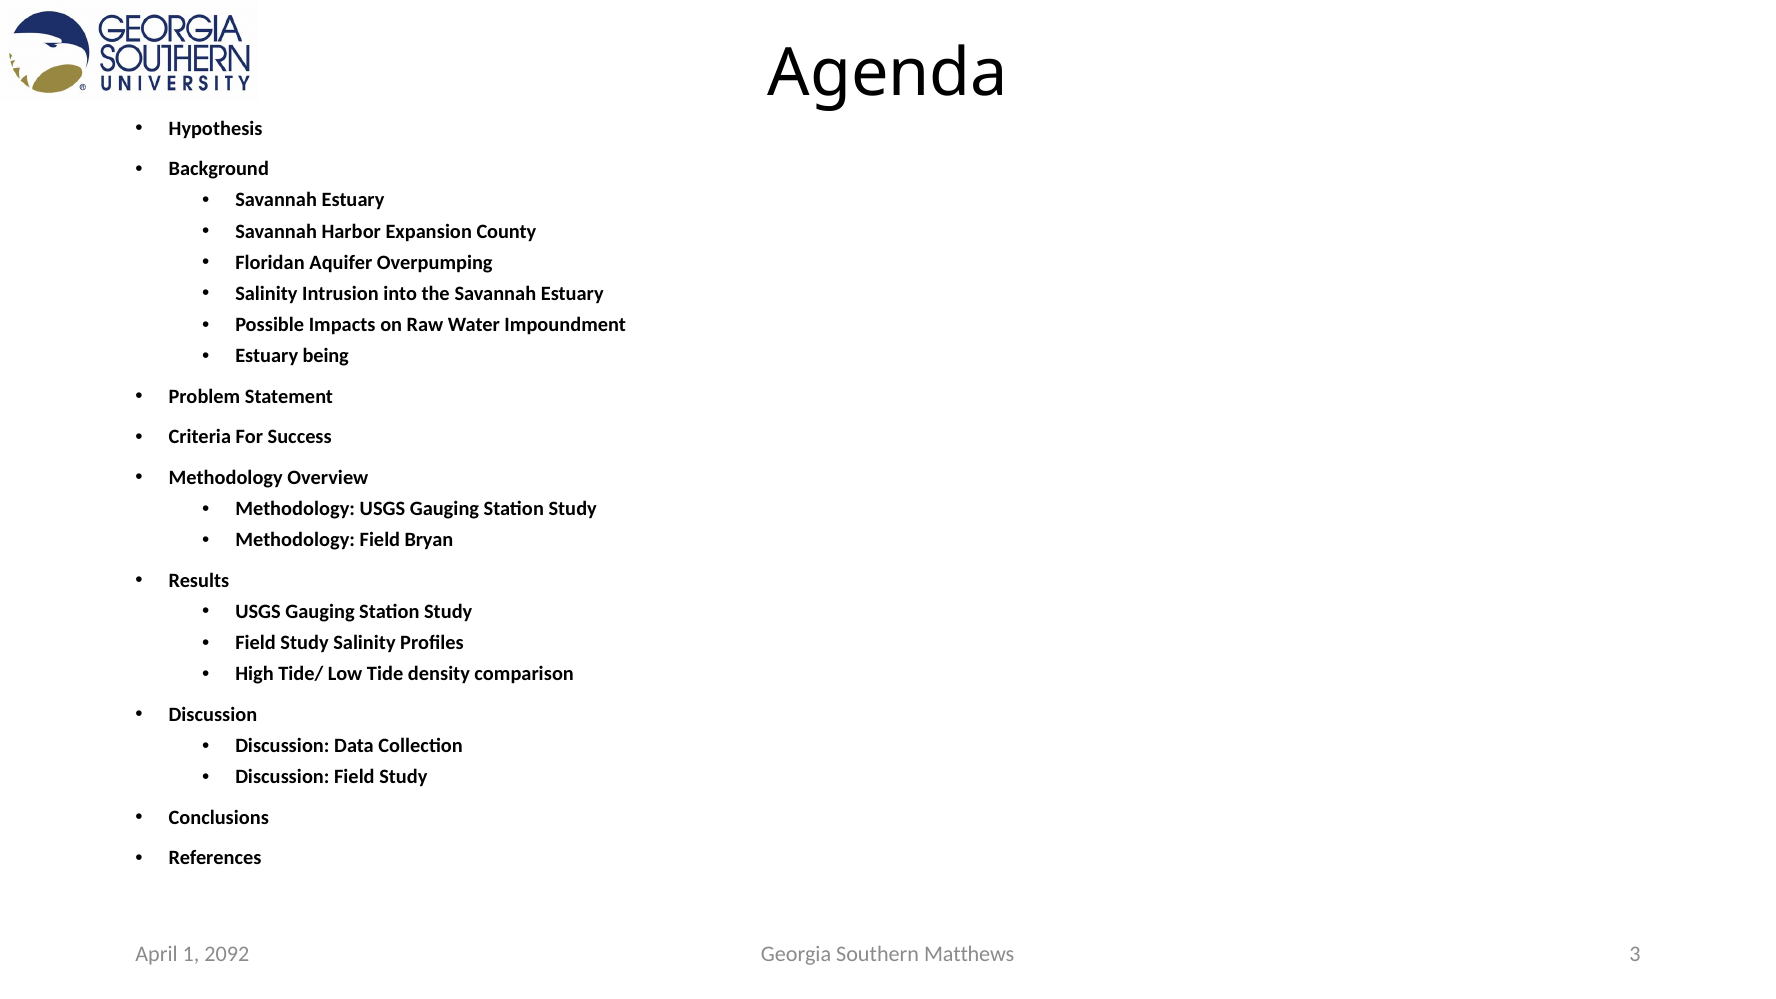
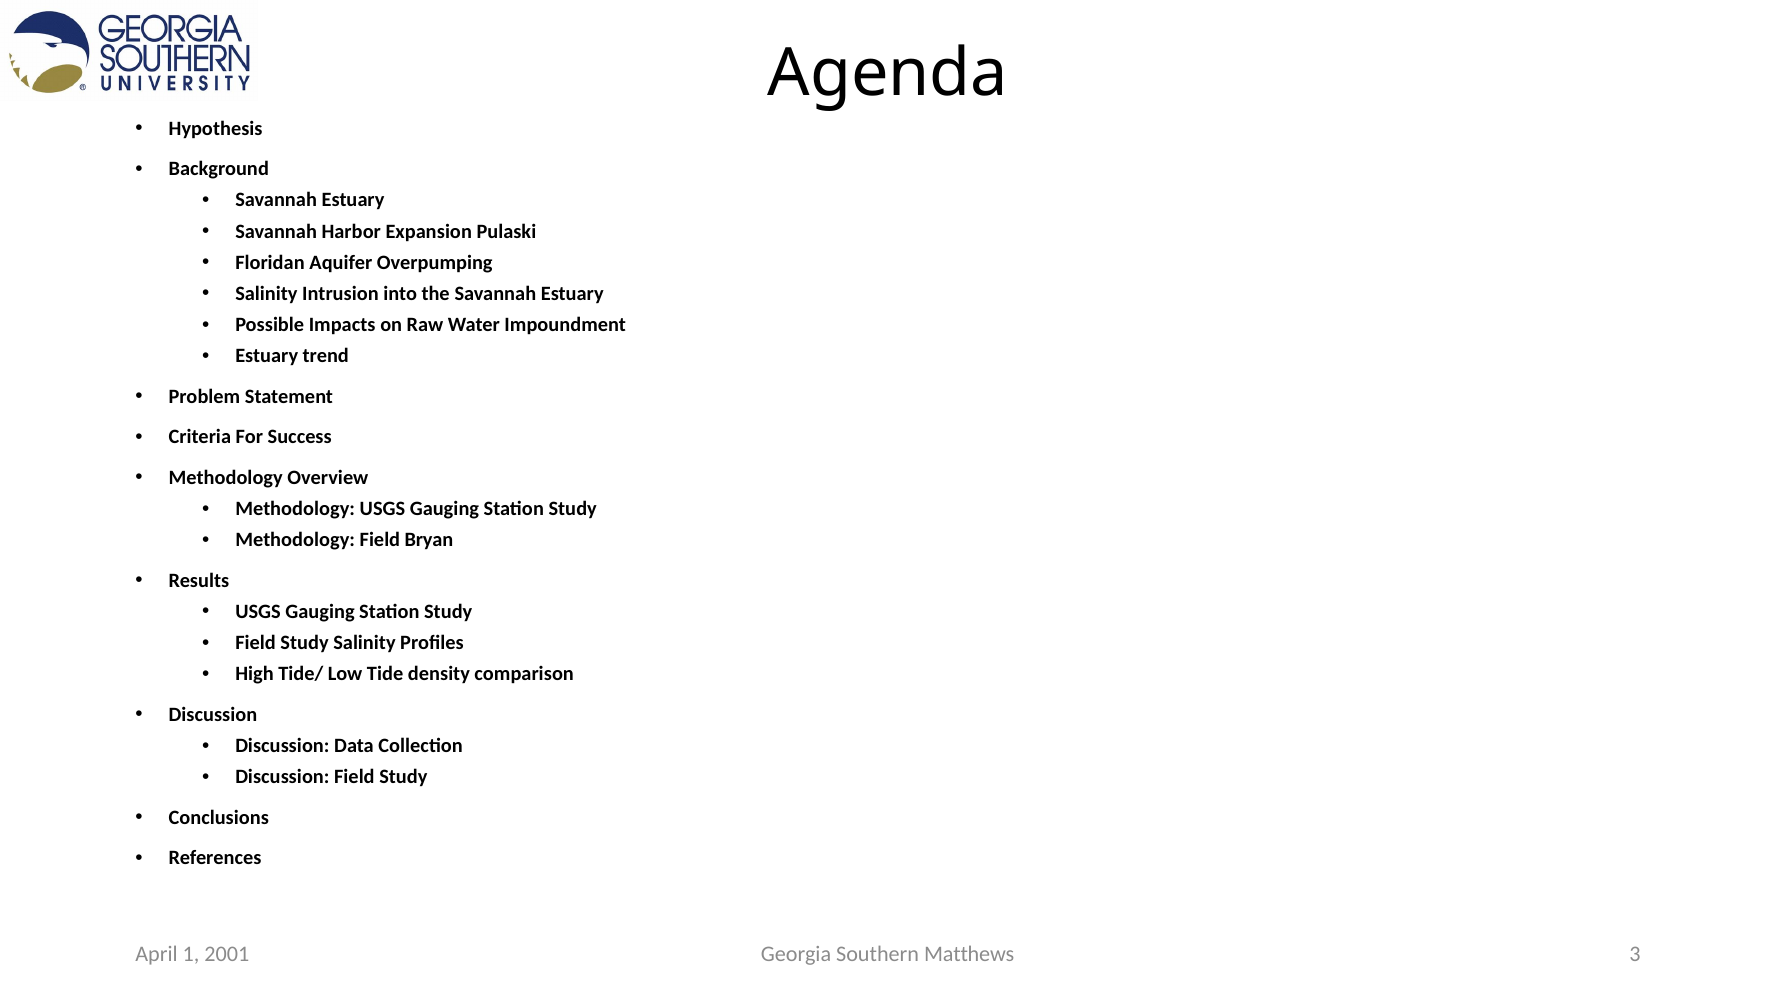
County: County -> Pulaski
being: being -> trend
2092: 2092 -> 2001
